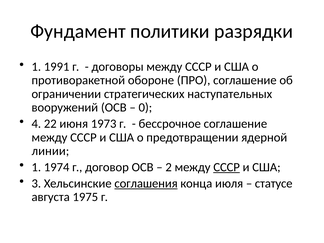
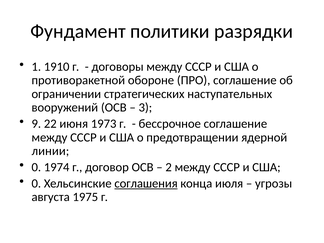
1991: 1991 -> 1910
0: 0 -> 3
4: 4 -> 9
1 at (36, 167): 1 -> 0
СССР at (227, 167) underline: present -> none
3 at (36, 183): 3 -> 0
статусе: статусе -> угрозы
